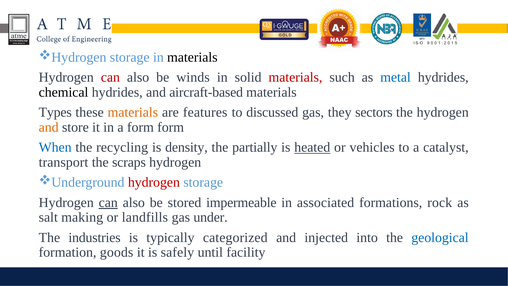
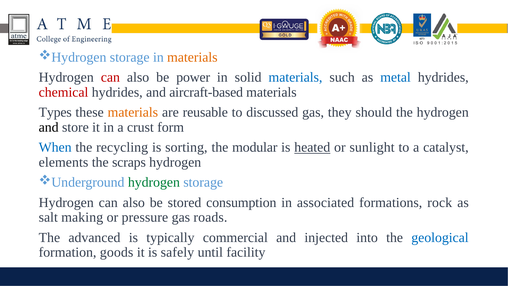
materials at (192, 57) colour: black -> orange
winds: winds -> power
materials at (295, 77) colour: red -> blue
chemical colour: black -> red
features: features -> reusable
sectors: sectors -> should
and at (49, 127) colour: orange -> black
a form: form -> crust
density: density -> sorting
partially: partially -> modular
vehicles: vehicles -> sunlight
transport: transport -> elements
hydrogen at (154, 182) colour: red -> green
can at (108, 202) underline: present -> none
impermeable: impermeable -> consumption
landfills: landfills -> pressure
under: under -> roads
industries: industries -> advanced
categorized: categorized -> commercial
